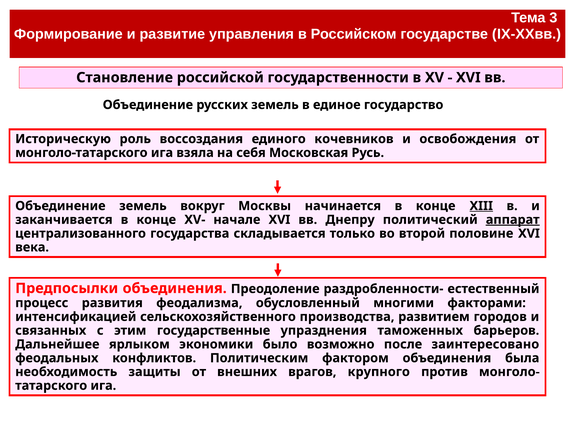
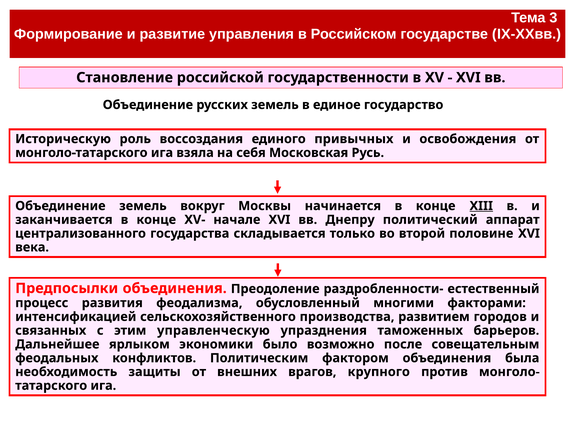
кочевников: кочевников -> привычных
аппарат underline: present -> none
государственные: государственные -> управленческую
заинтересовано: заинтересовано -> совещательным
